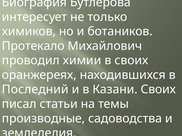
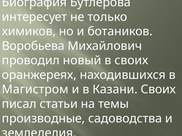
Протекало: Протекало -> Воробьева
химии: химии -> новый
Последний: Последний -> Магистром
